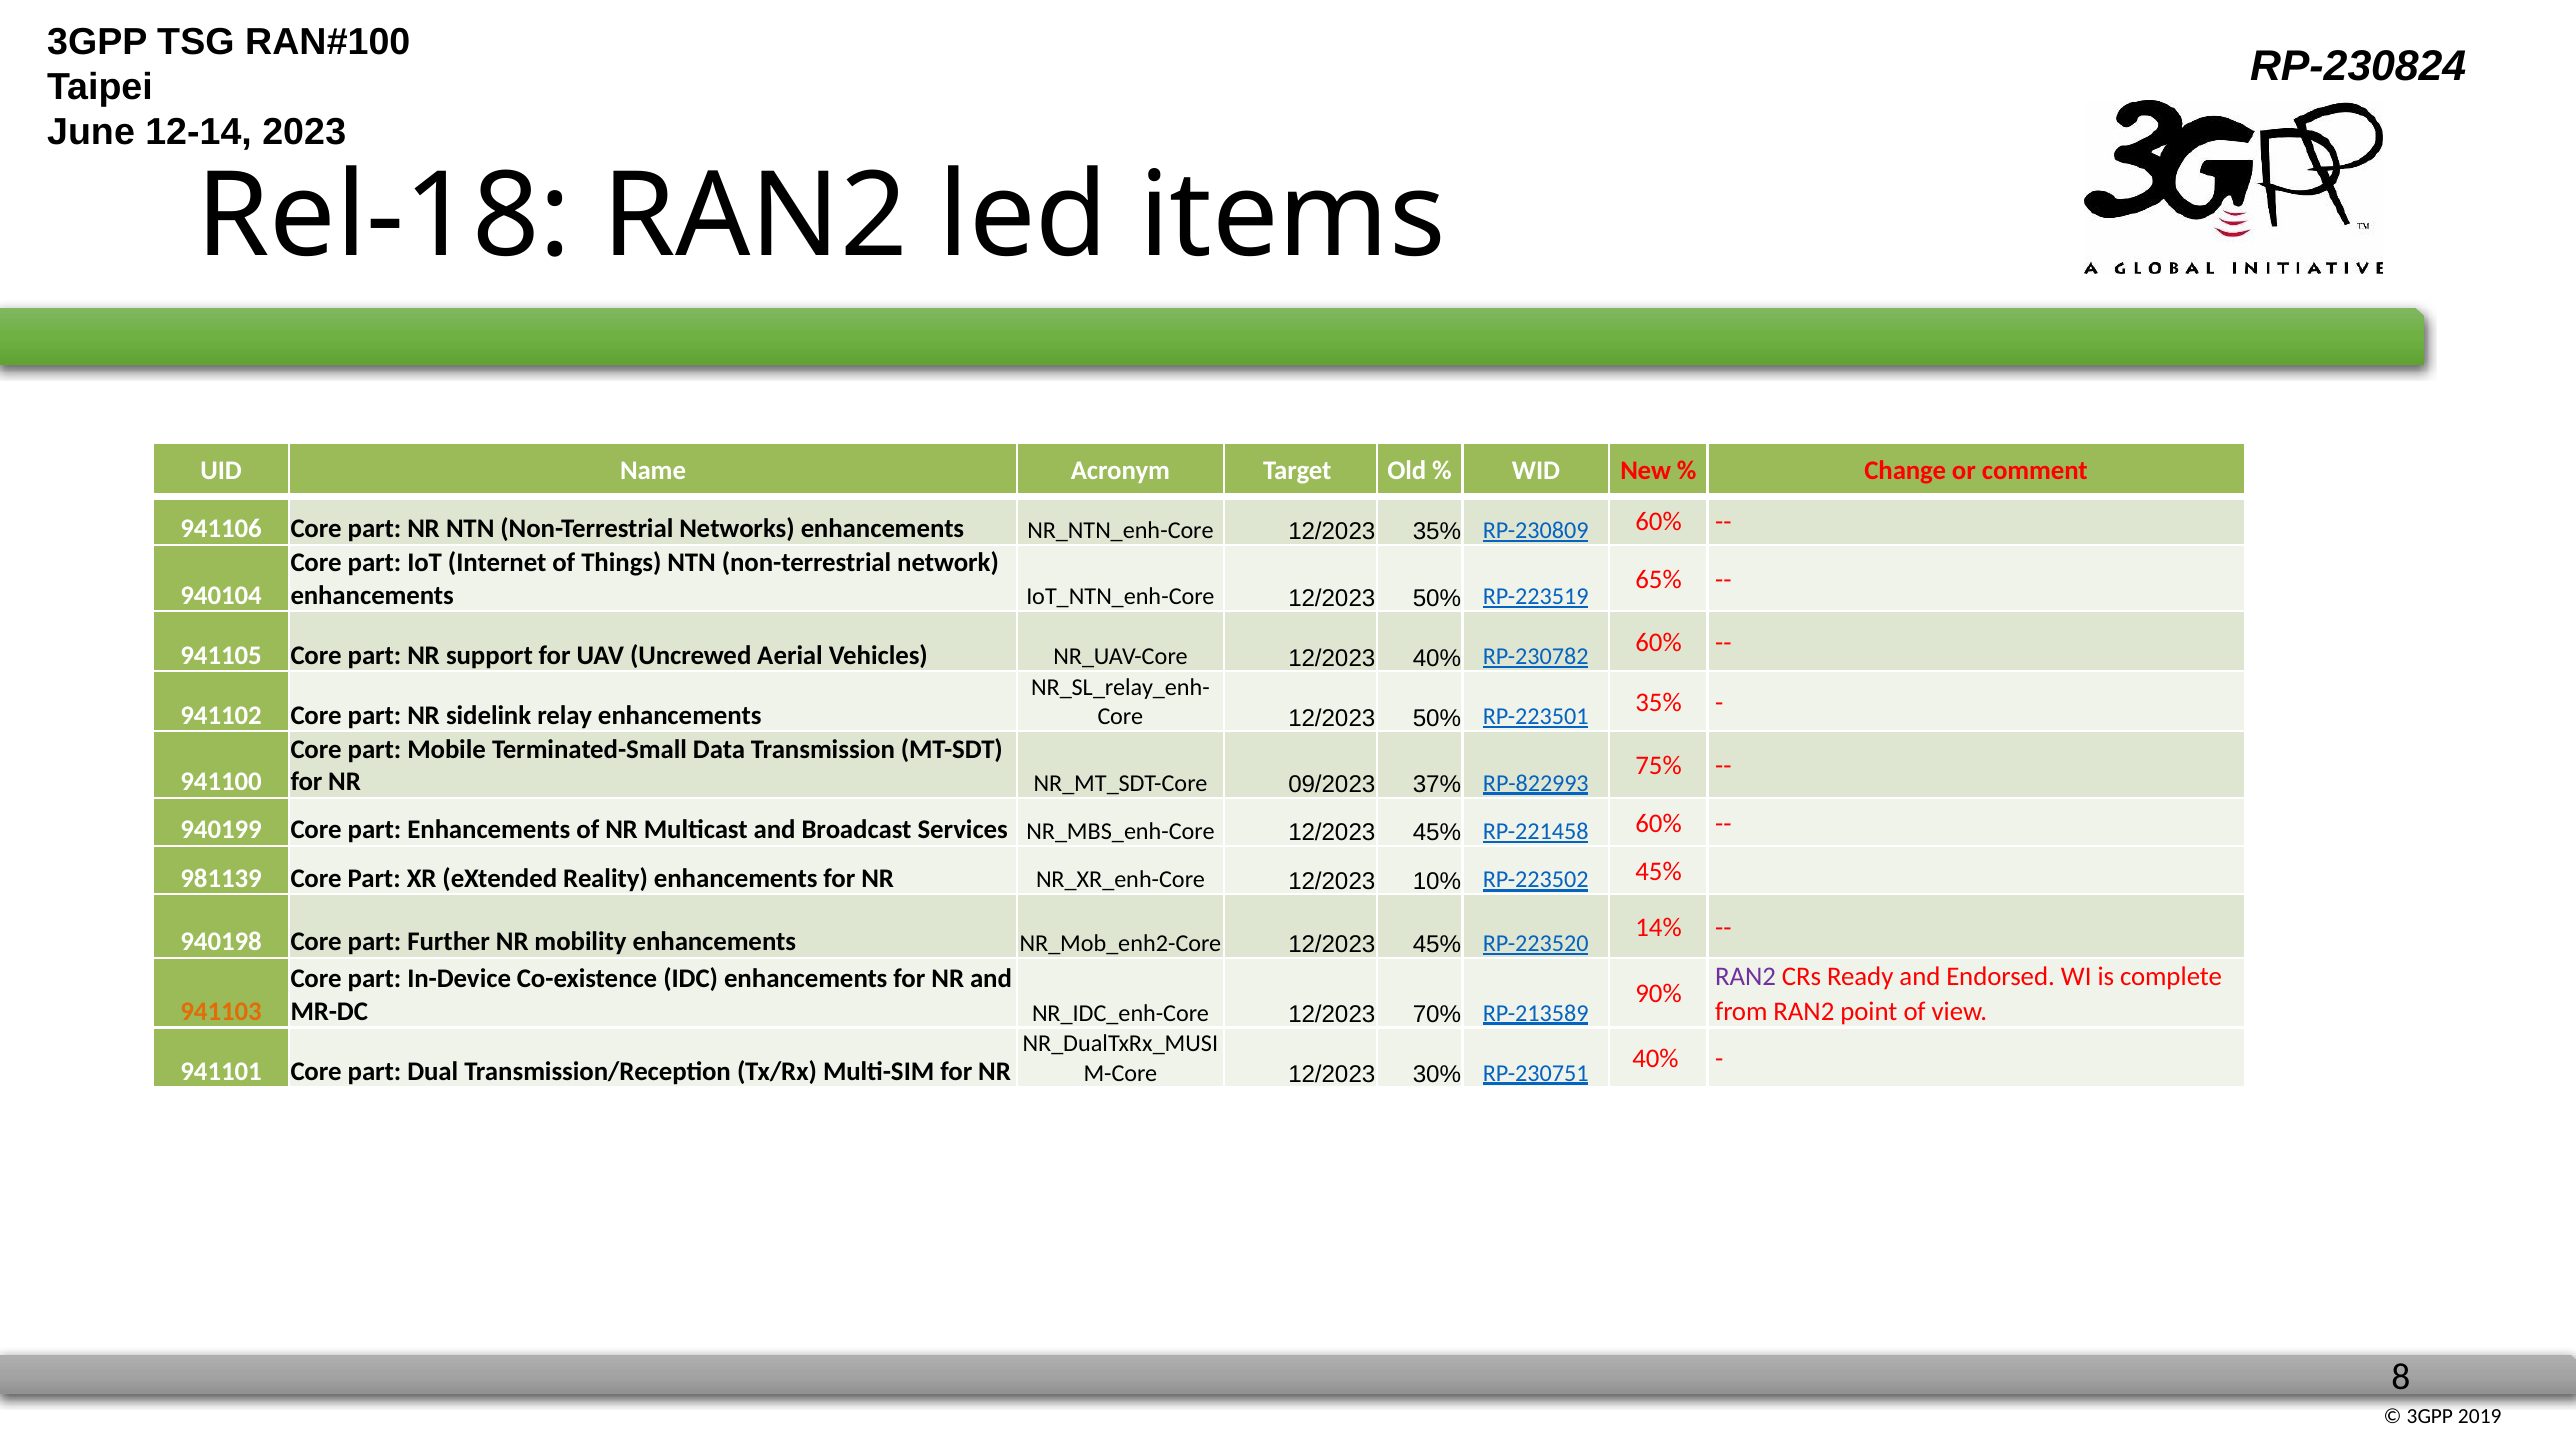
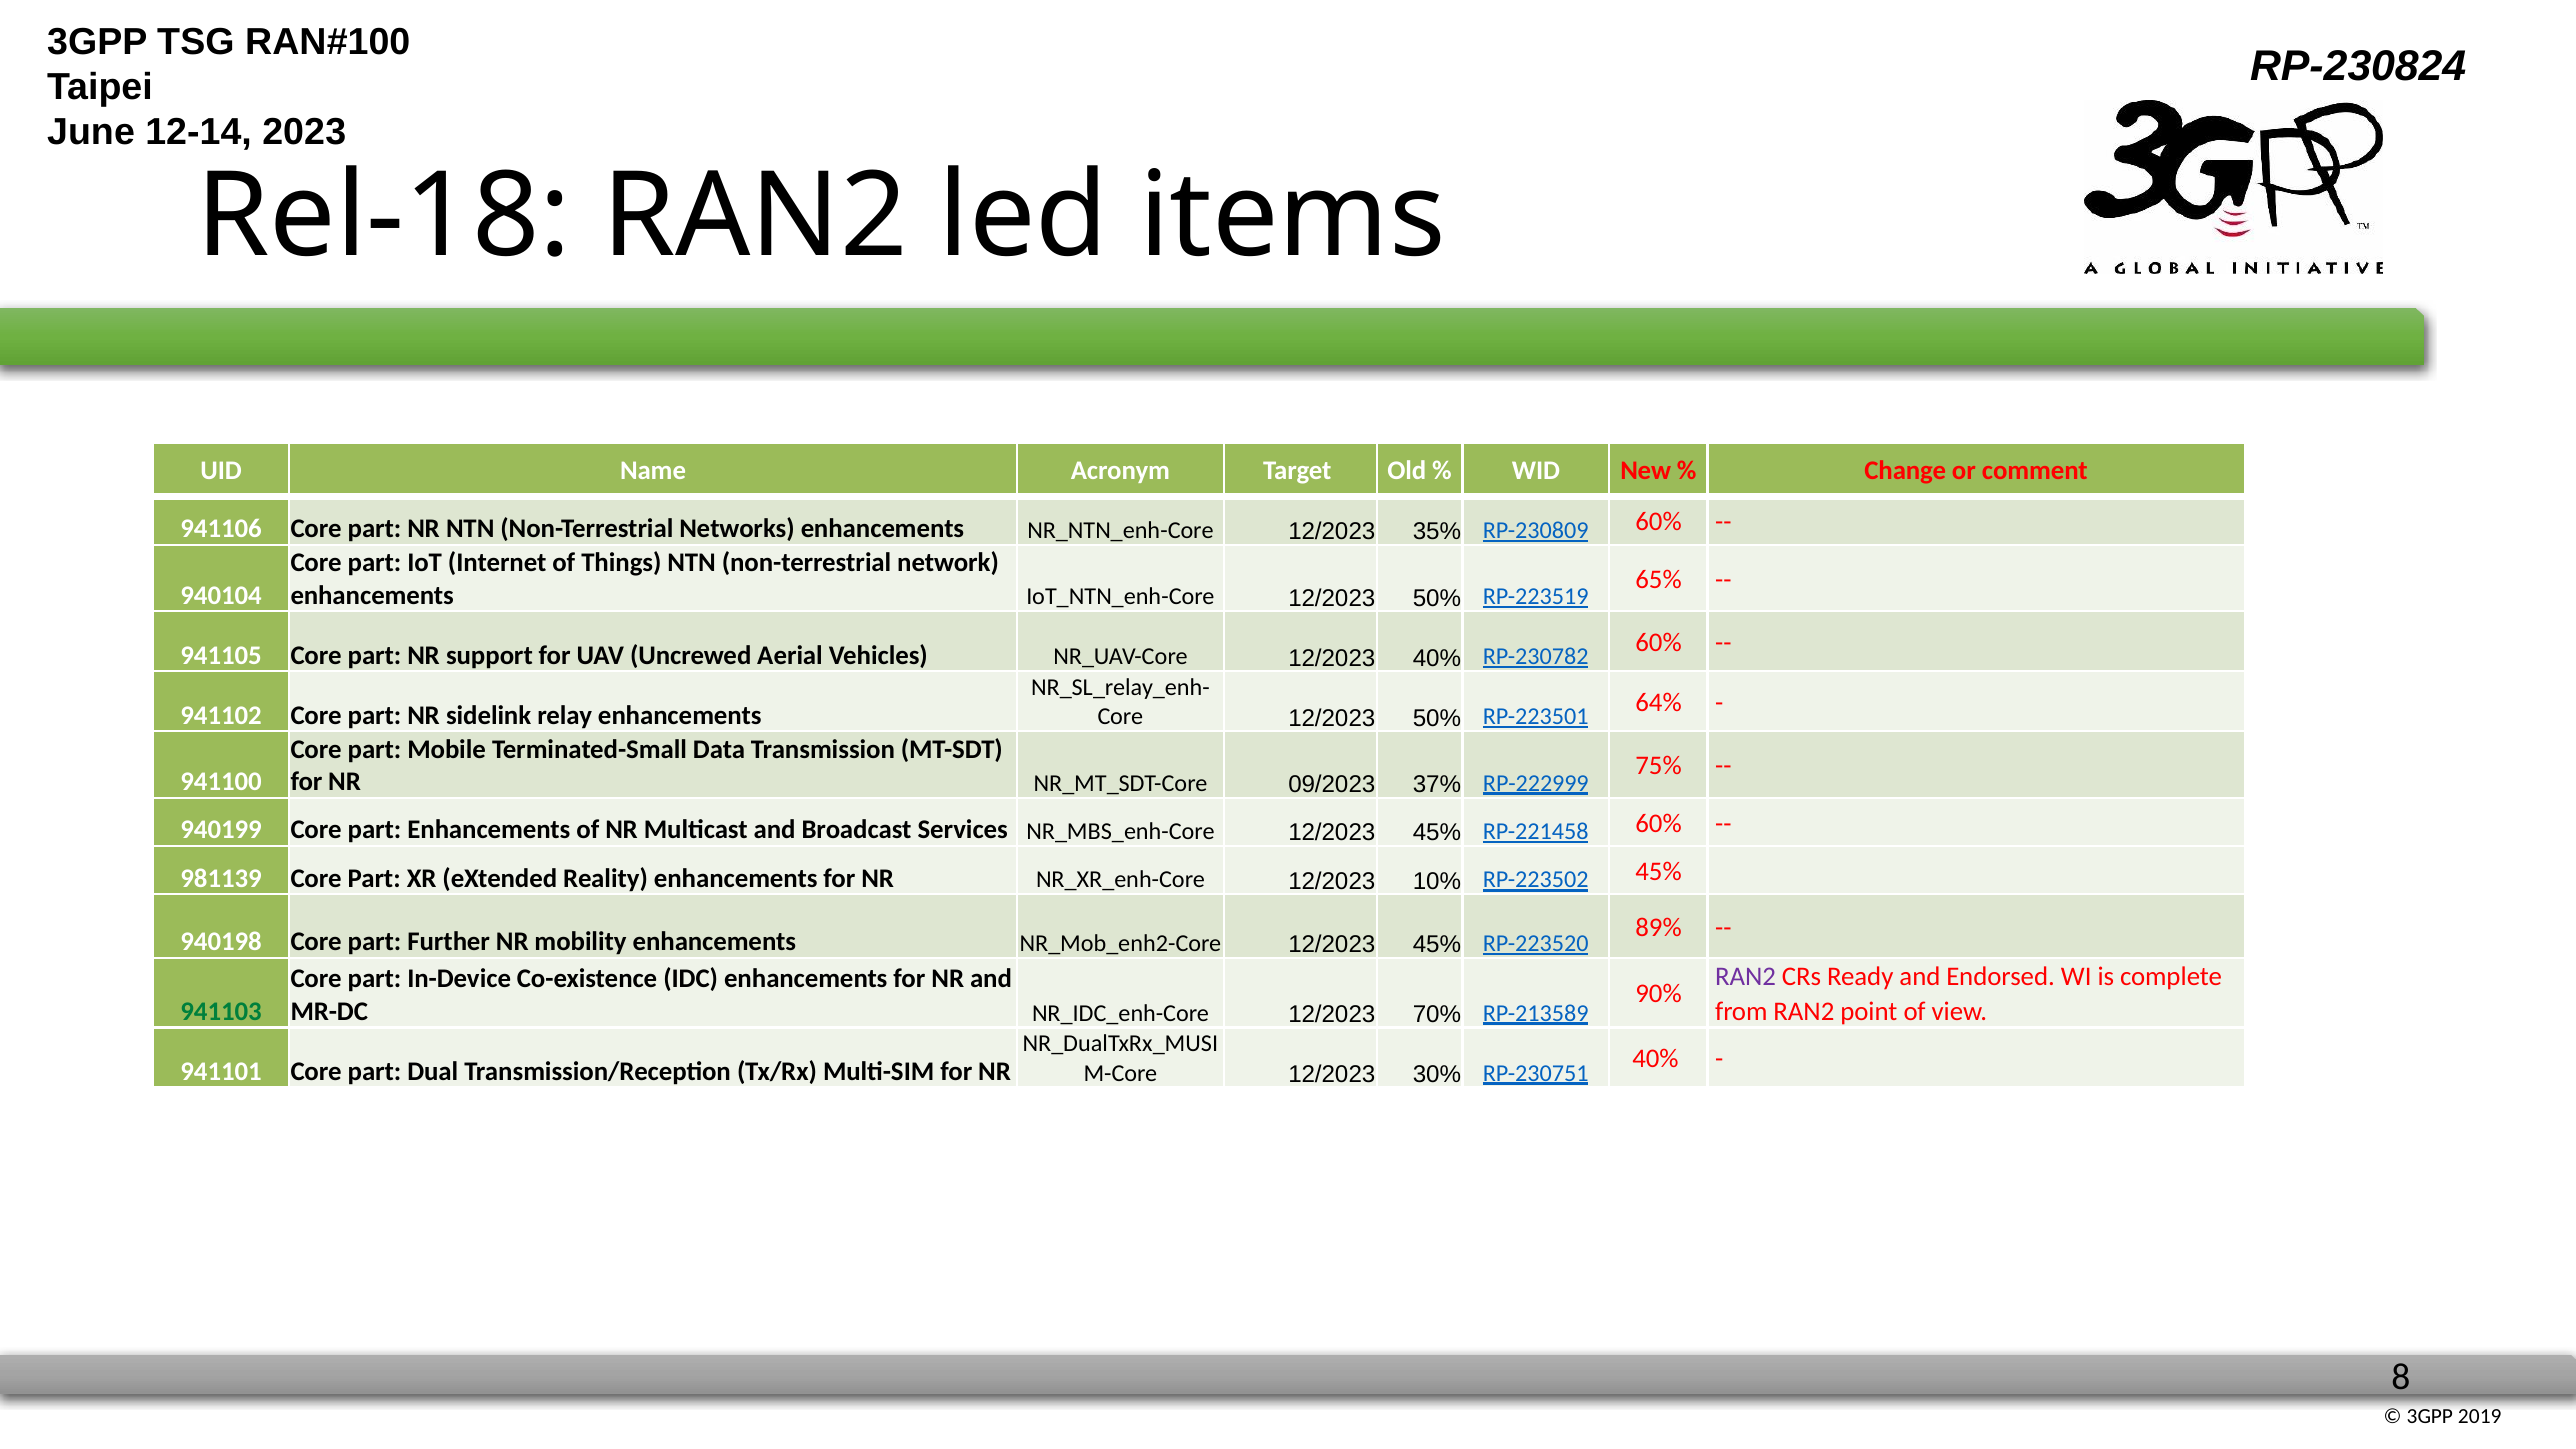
35% at (1659, 703): 35% -> 64%
RP-822993: RP-822993 -> RP-222999
14%: 14% -> 89%
941103 colour: orange -> green
